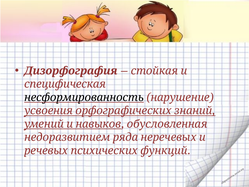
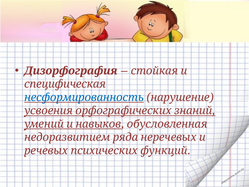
несформированность colour: black -> blue
